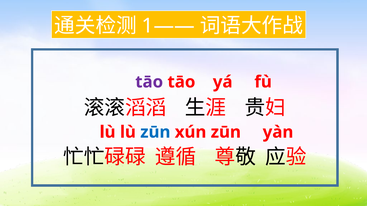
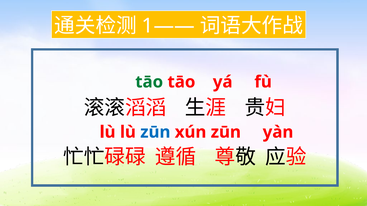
tāo at (149, 82) colour: purple -> green
